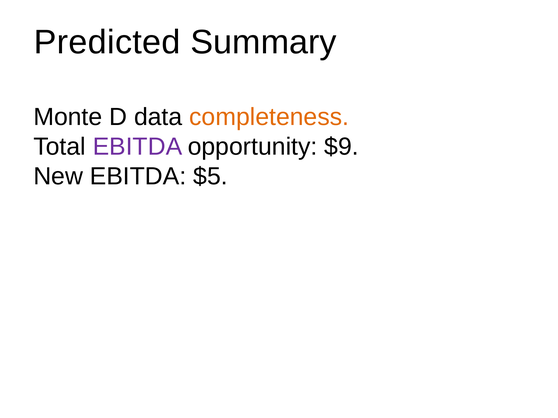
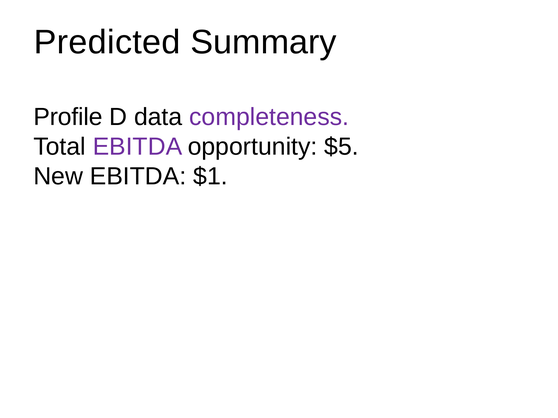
Monte: Monte -> Profile
completeness colour: orange -> purple
$9: $9 -> $5
$5: $5 -> $1
